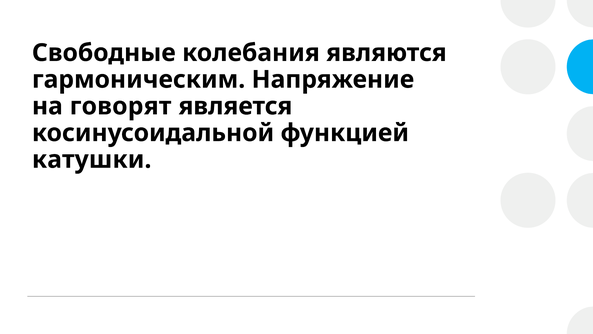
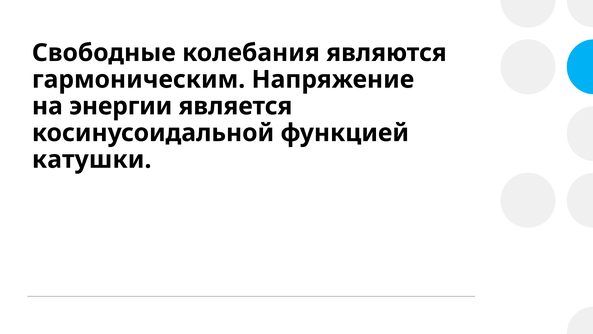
говорят: говорят -> энергии
